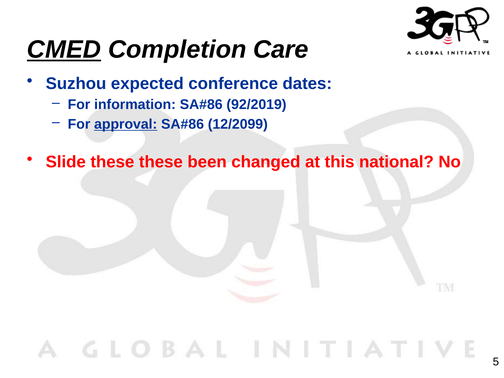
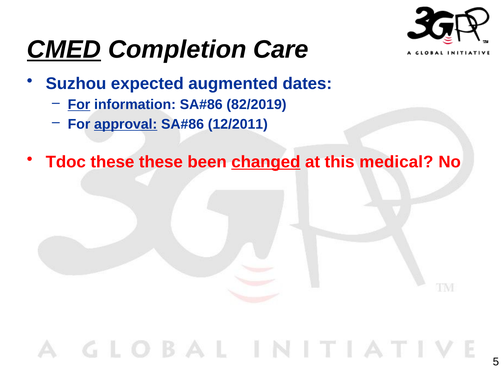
conference: conference -> augmented
For at (79, 105) underline: none -> present
92/2019: 92/2019 -> 82/2019
12/2099: 12/2099 -> 12/2011
Slide: Slide -> Tdoc
changed underline: none -> present
national: national -> medical
